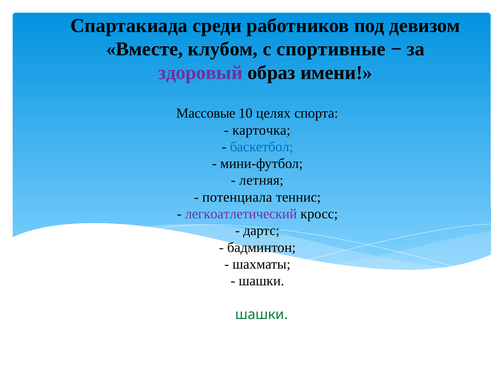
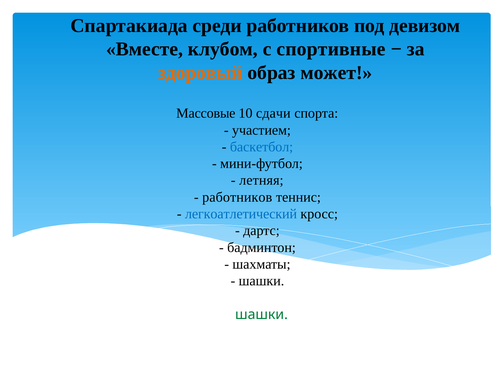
здоровый colour: purple -> orange
имени: имени -> может
целях: целях -> сдачи
карточка: карточка -> участием
потенциала at (237, 197): потенциала -> работников
легкоатлетический colour: purple -> blue
